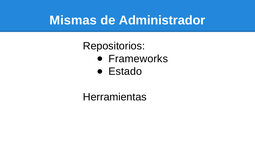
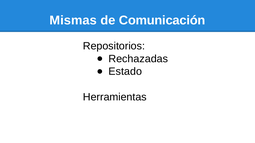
Administrador: Administrador -> Comunicación
Frameworks: Frameworks -> Rechazadas
